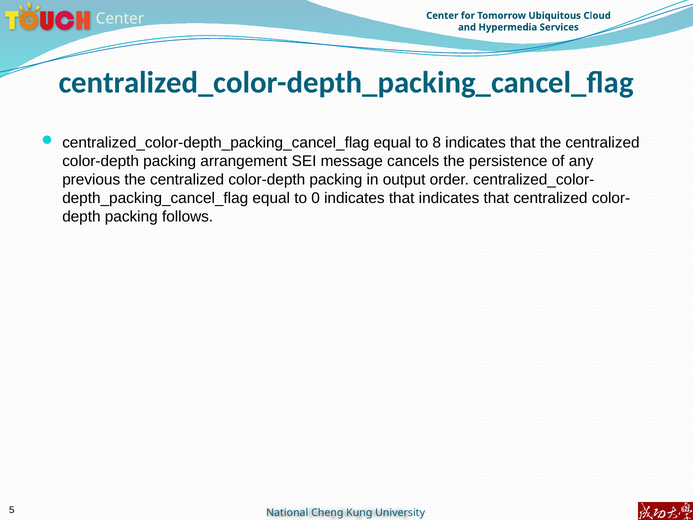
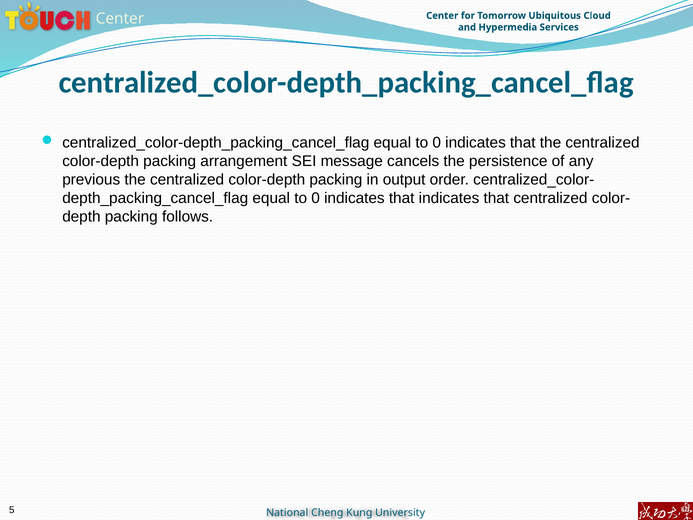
centralized_color-depth_packing_cancel_flag equal to 8: 8 -> 0
